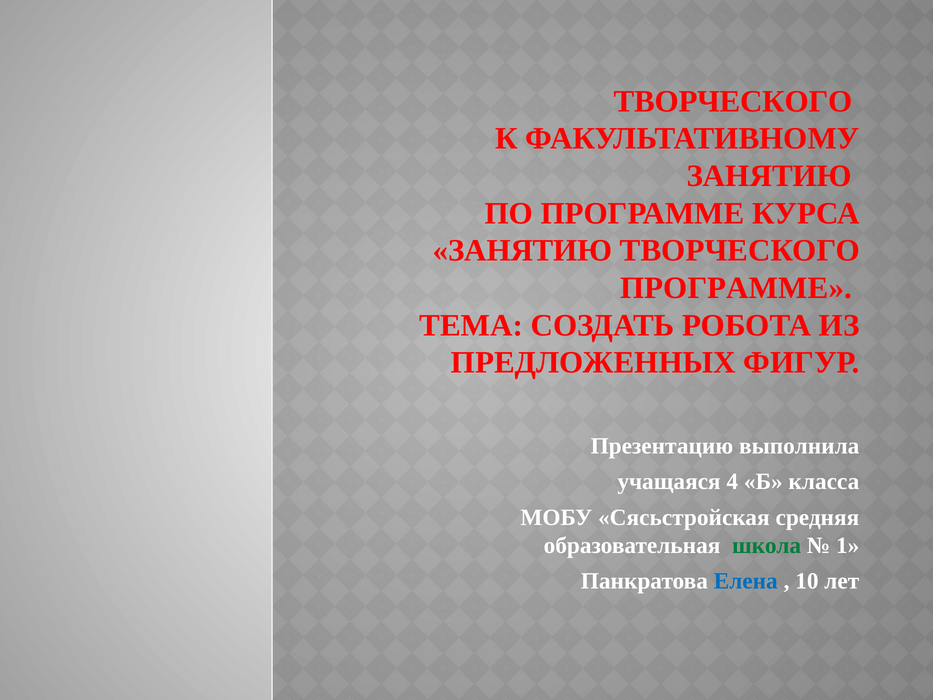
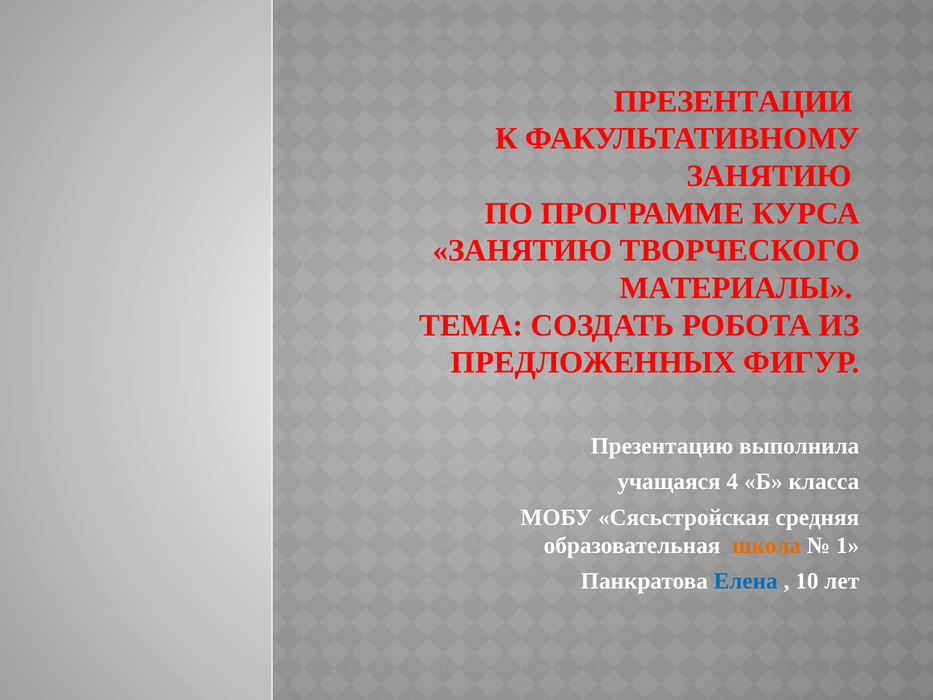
ТВОРЧЕСКОГО at (733, 101): ТВОРЧЕСКОГО -> ПРЕЗЕНТАЦИИ
ПРОГРАММЕ at (736, 288): ПРОГРАММЕ -> МАТЕРИАЛЫ
школа colour: green -> orange
